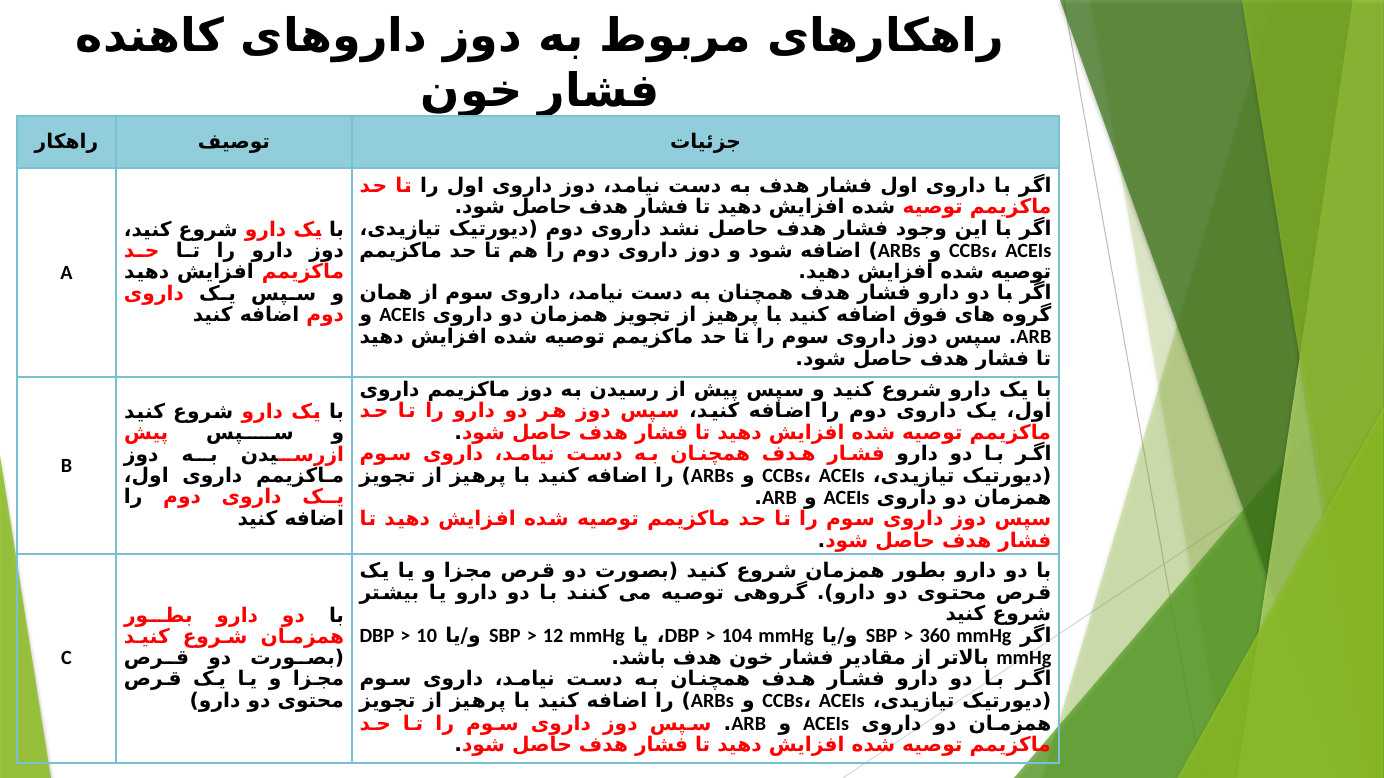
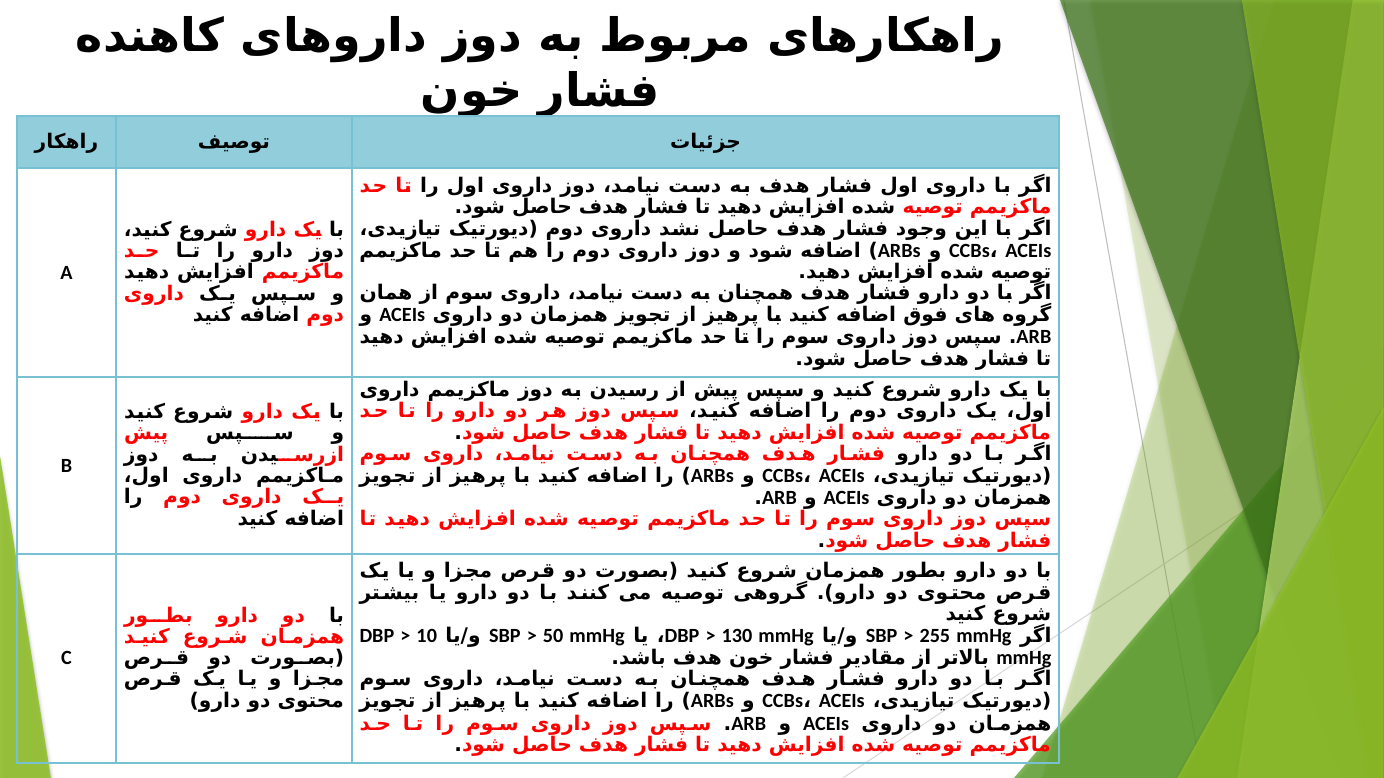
12: 12 -> 50
104: 104 -> 130
360: 360 -> 255
